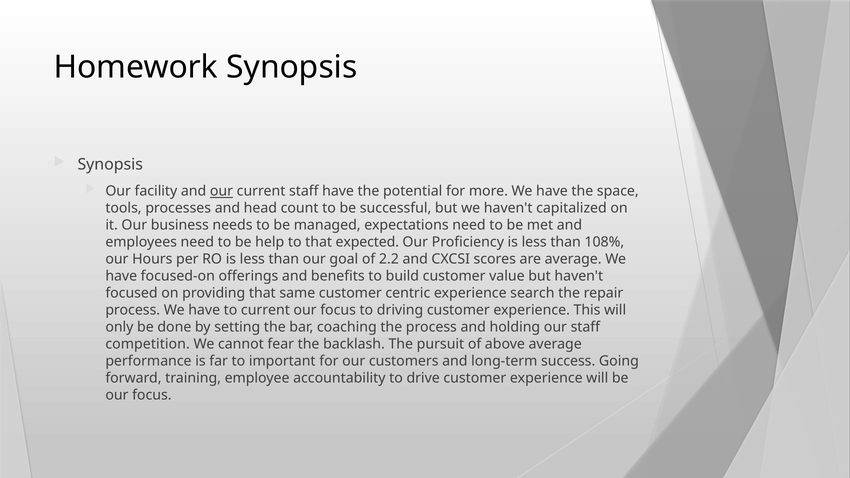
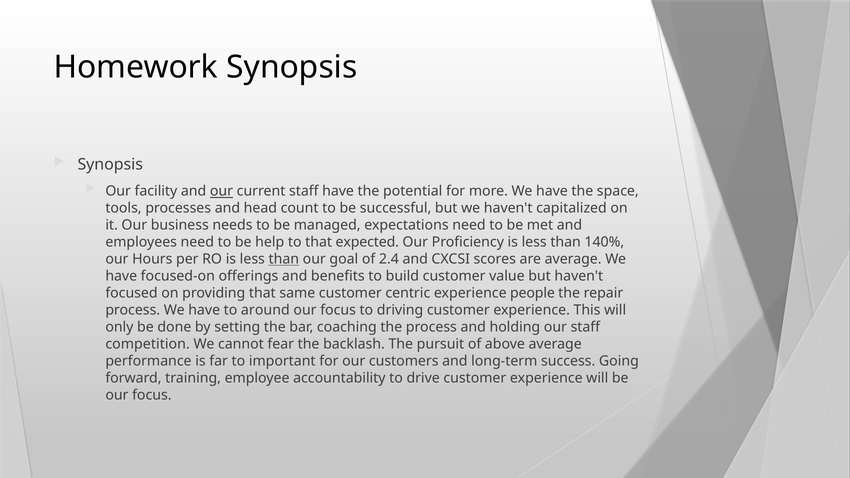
108%: 108% -> 140%
than at (284, 259) underline: none -> present
2.2: 2.2 -> 2.4
search: search -> people
to current: current -> around
